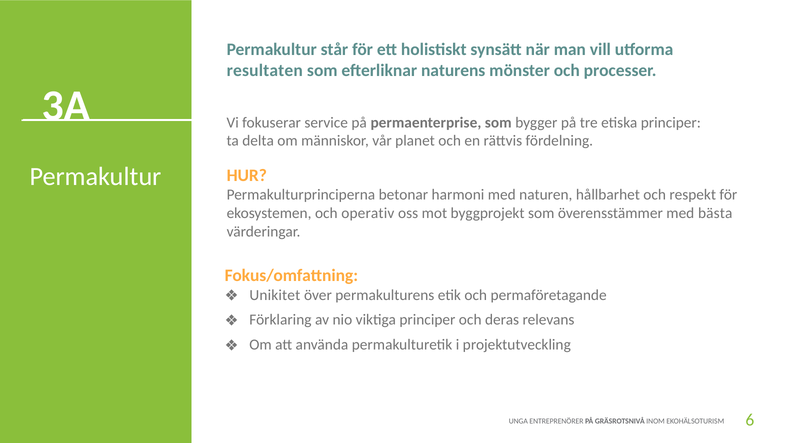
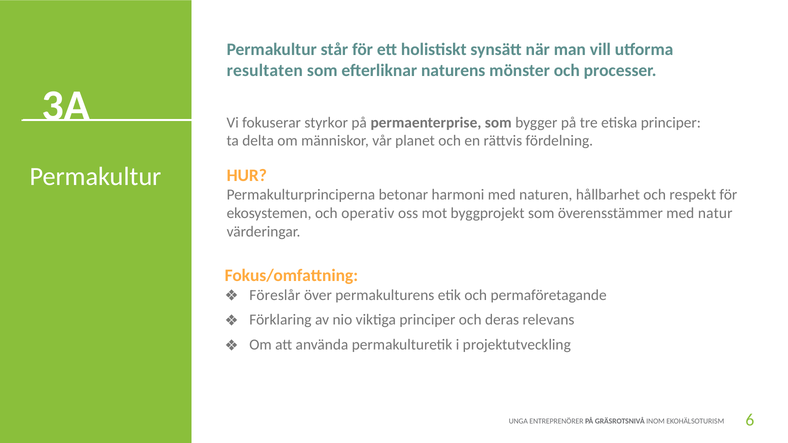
service: service -> styrkor
bästa: bästa -> natur
Unikitet: Unikitet -> Föreslår
